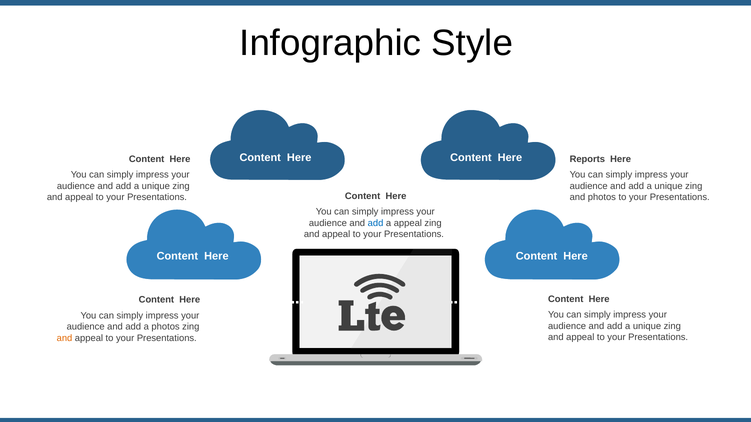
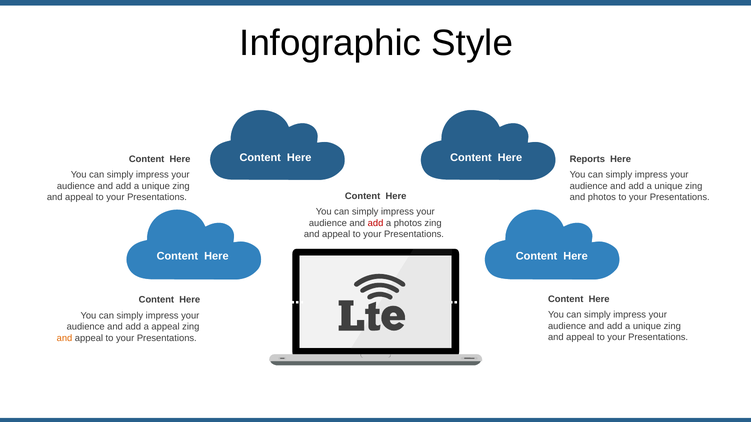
add at (376, 223) colour: blue -> red
a appeal: appeal -> photos
a photos: photos -> appeal
